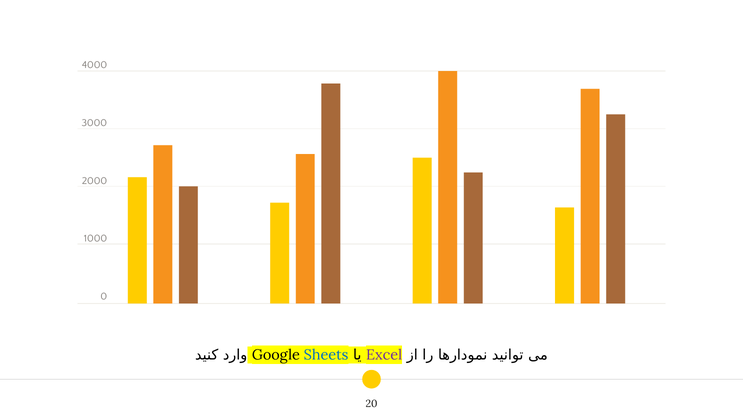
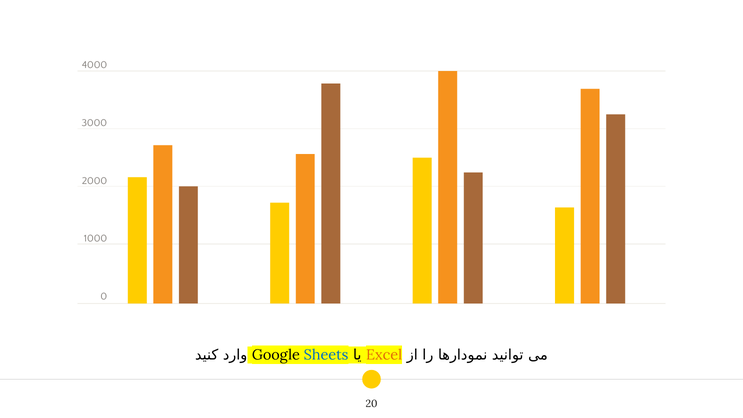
Excel colour: purple -> orange
